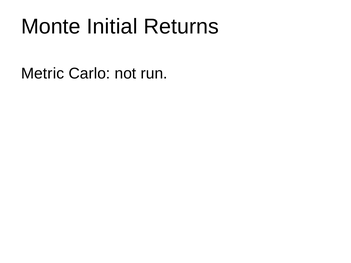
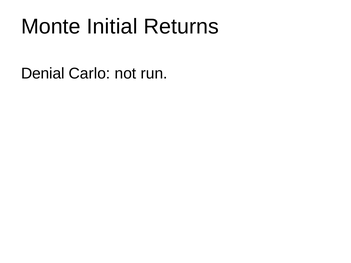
Metric: Metric -> Denial
